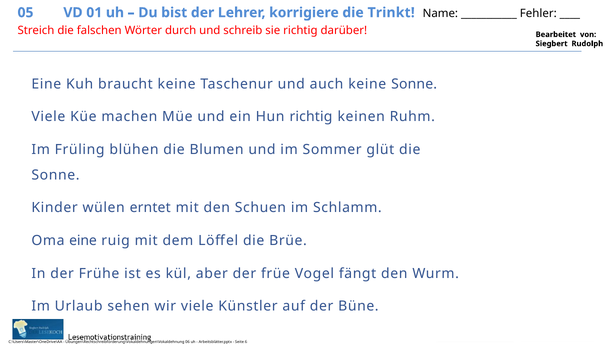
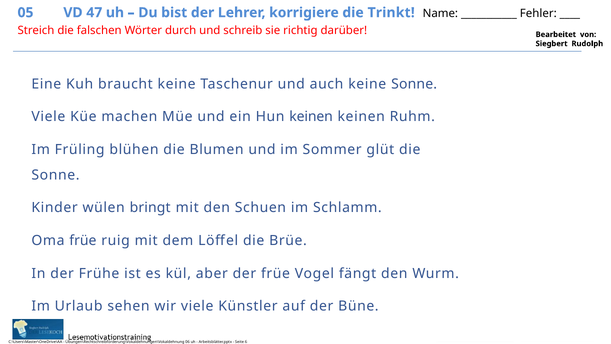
01: 01 -> 47
Hun richtig: richtig -> keinen
erntet: erntet -> bringt
Oma eine: eine -> früe
